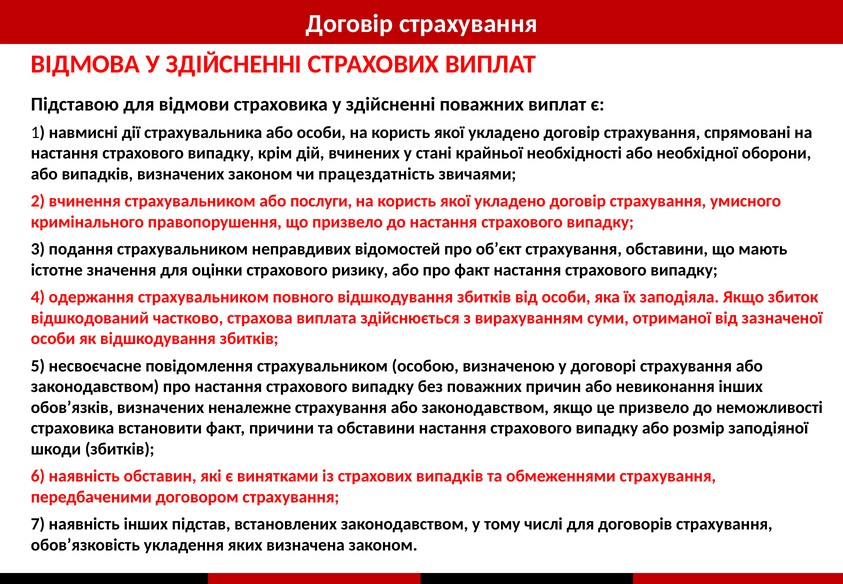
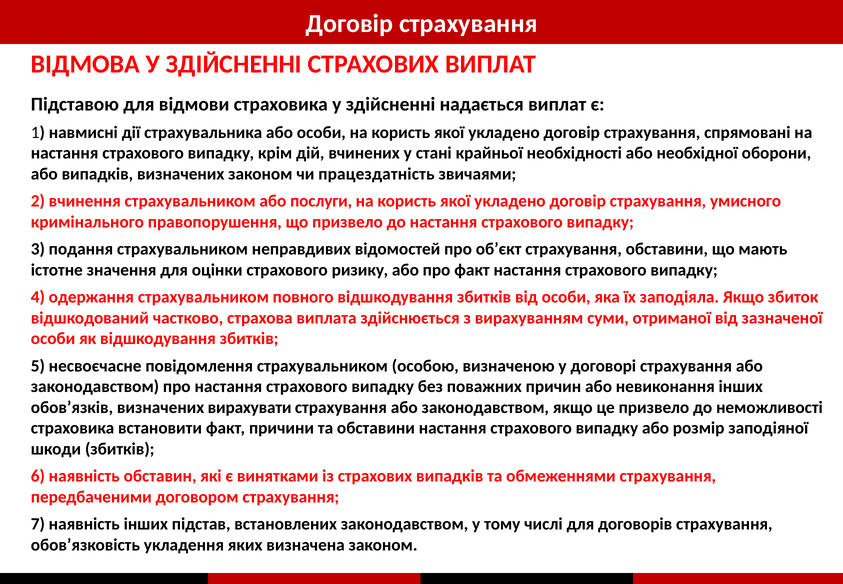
здійсненні поважних: поважних -> надається
неналежне: неналежне -> вирахувати
